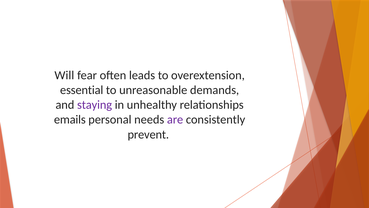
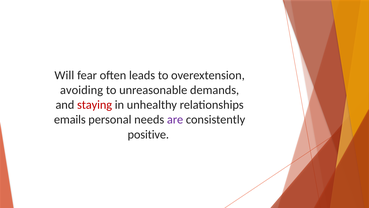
essential: essential -> avoiding
staying colour: purple -> red
prevent: prevent -> positive
